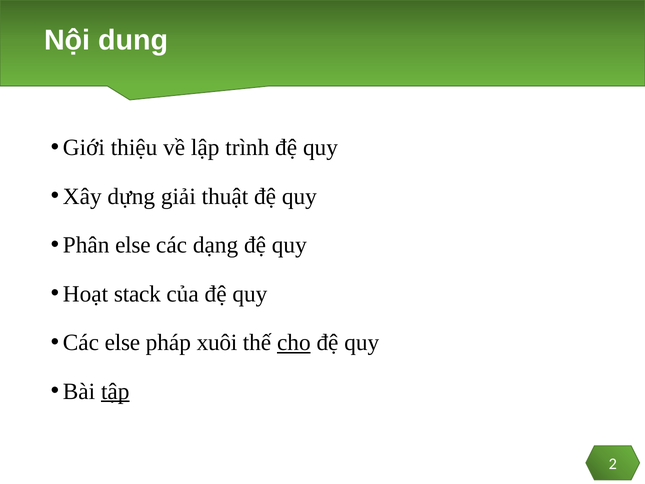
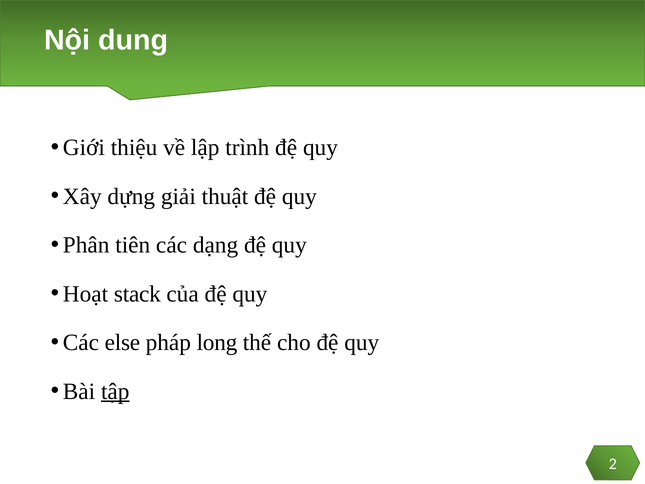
Phân else: else -> tiên
xuôi: xuôi -> long
cho underline: present -> none
